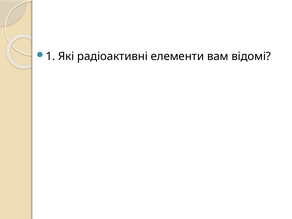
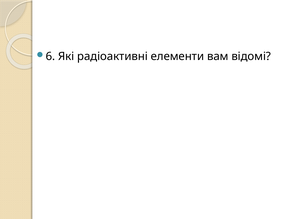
1: 1 -> 6
